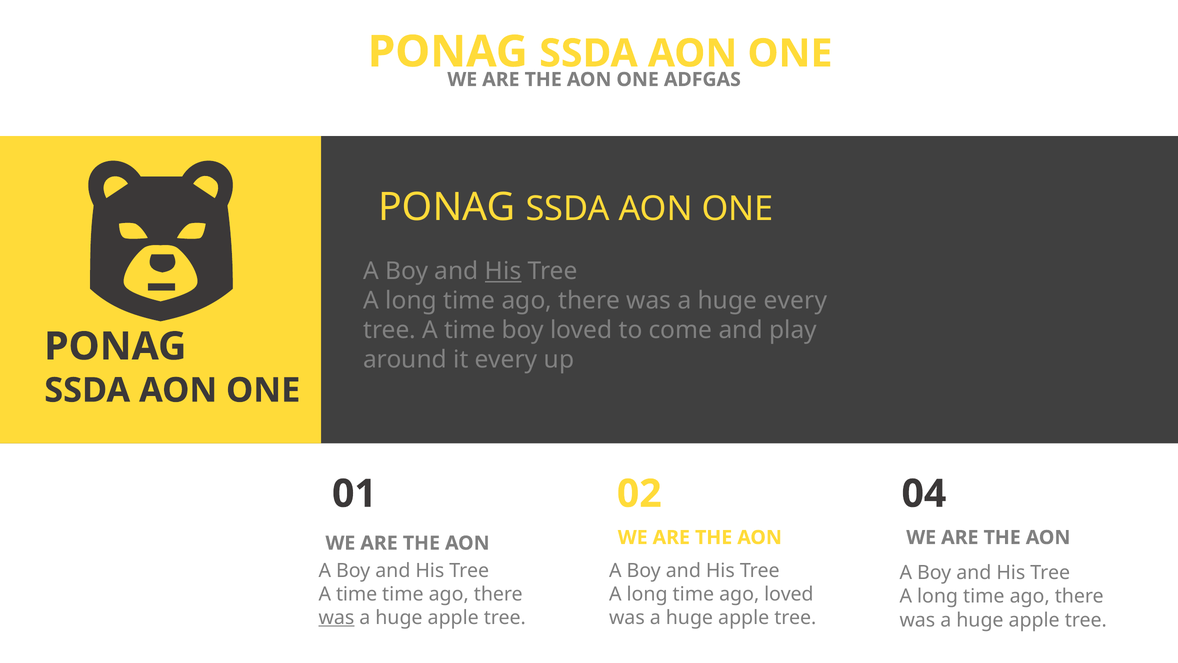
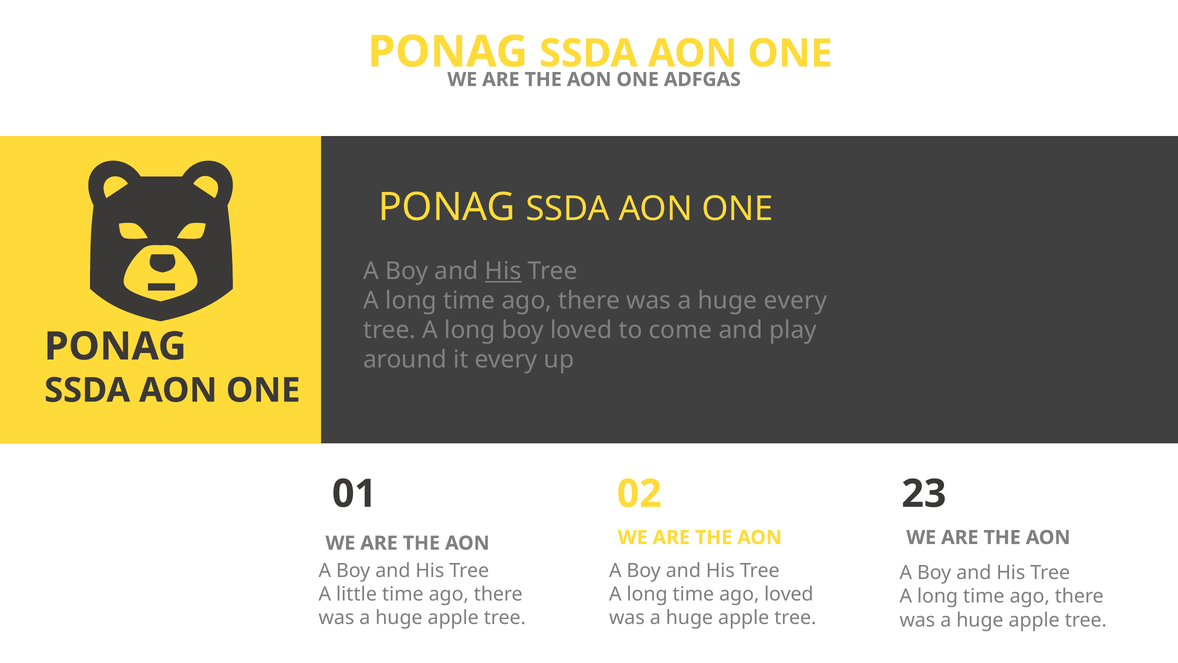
time at (470, 330): time -> long
04: 04 -> 23
time at (357, 594): time -> little
was at (336, 617) underline: present -> none
